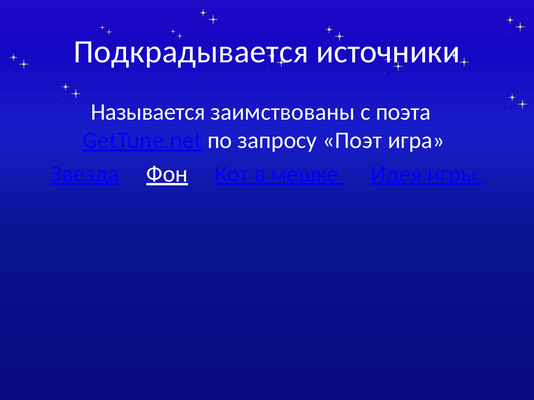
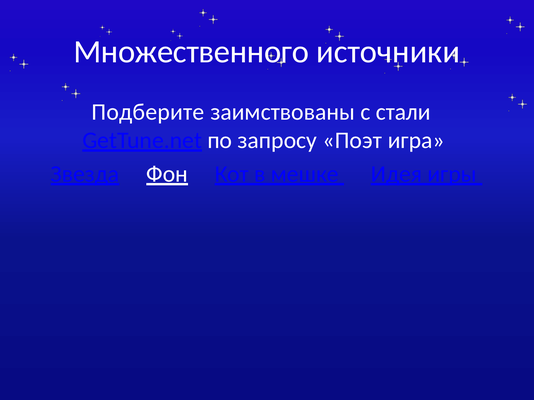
Подкрадывается: Подкрадывается -> Множественного
Называется: Называется -> Подберите
поэта: поэта -> стали
